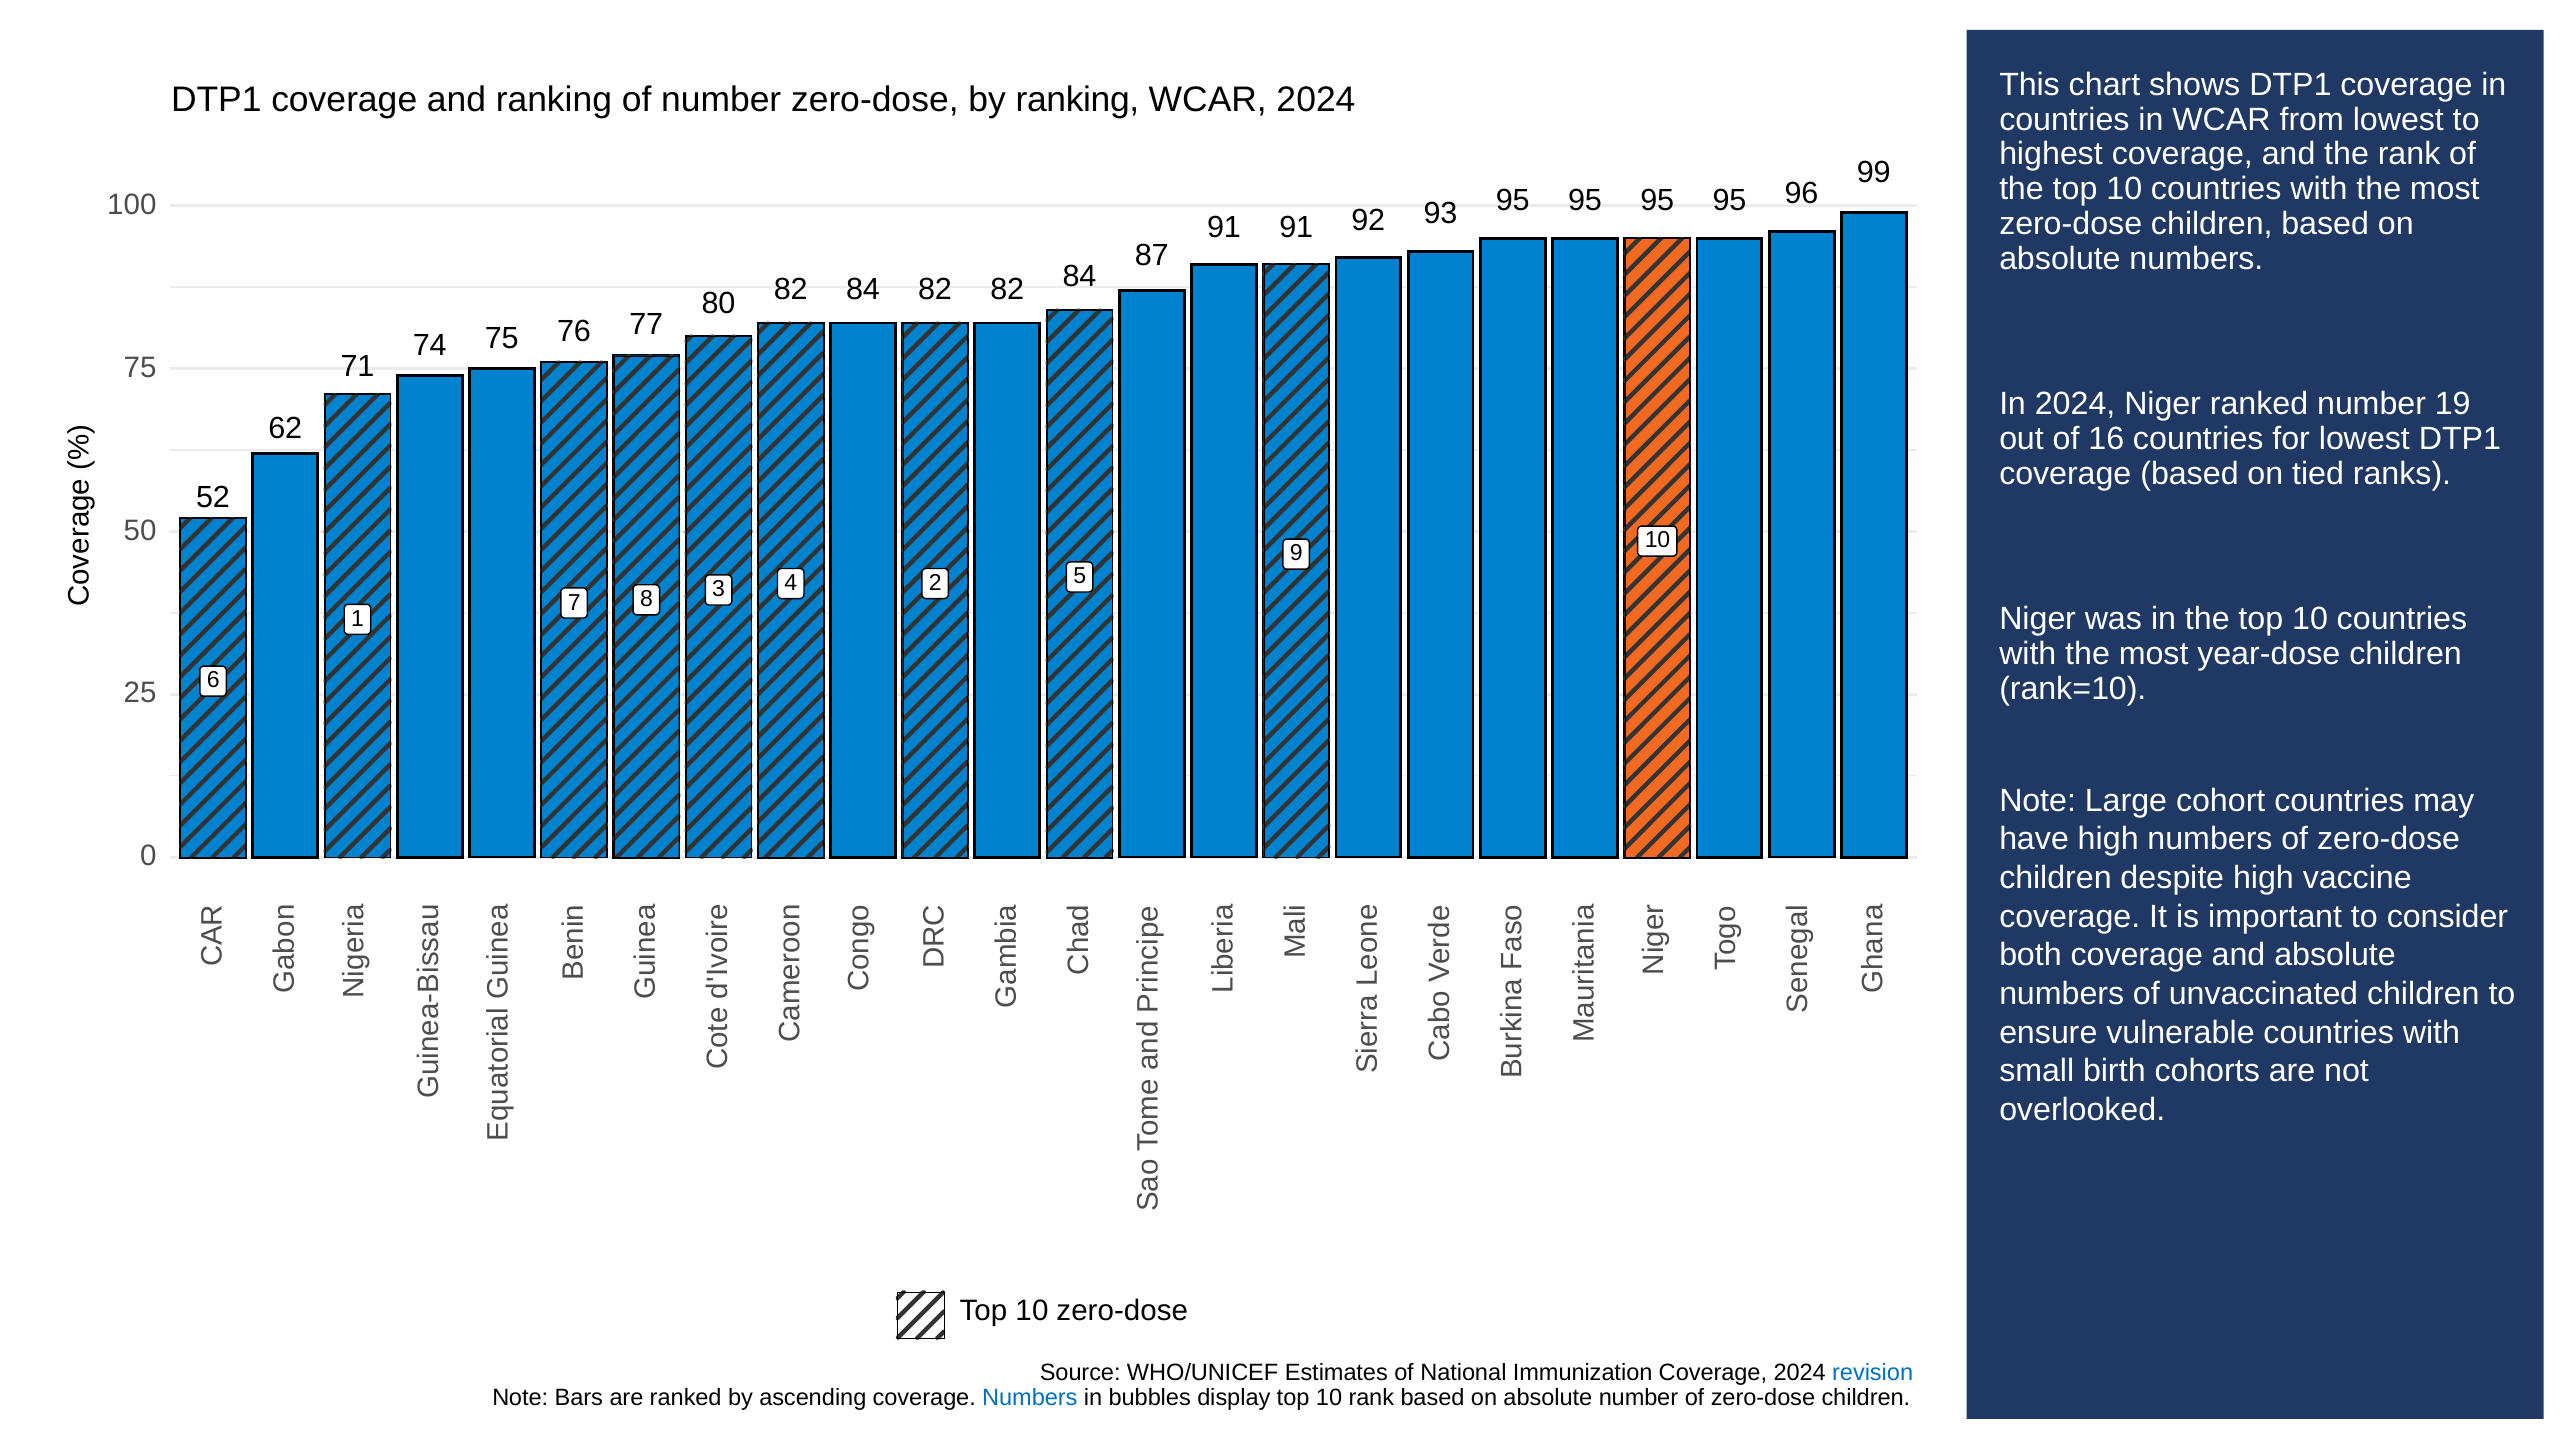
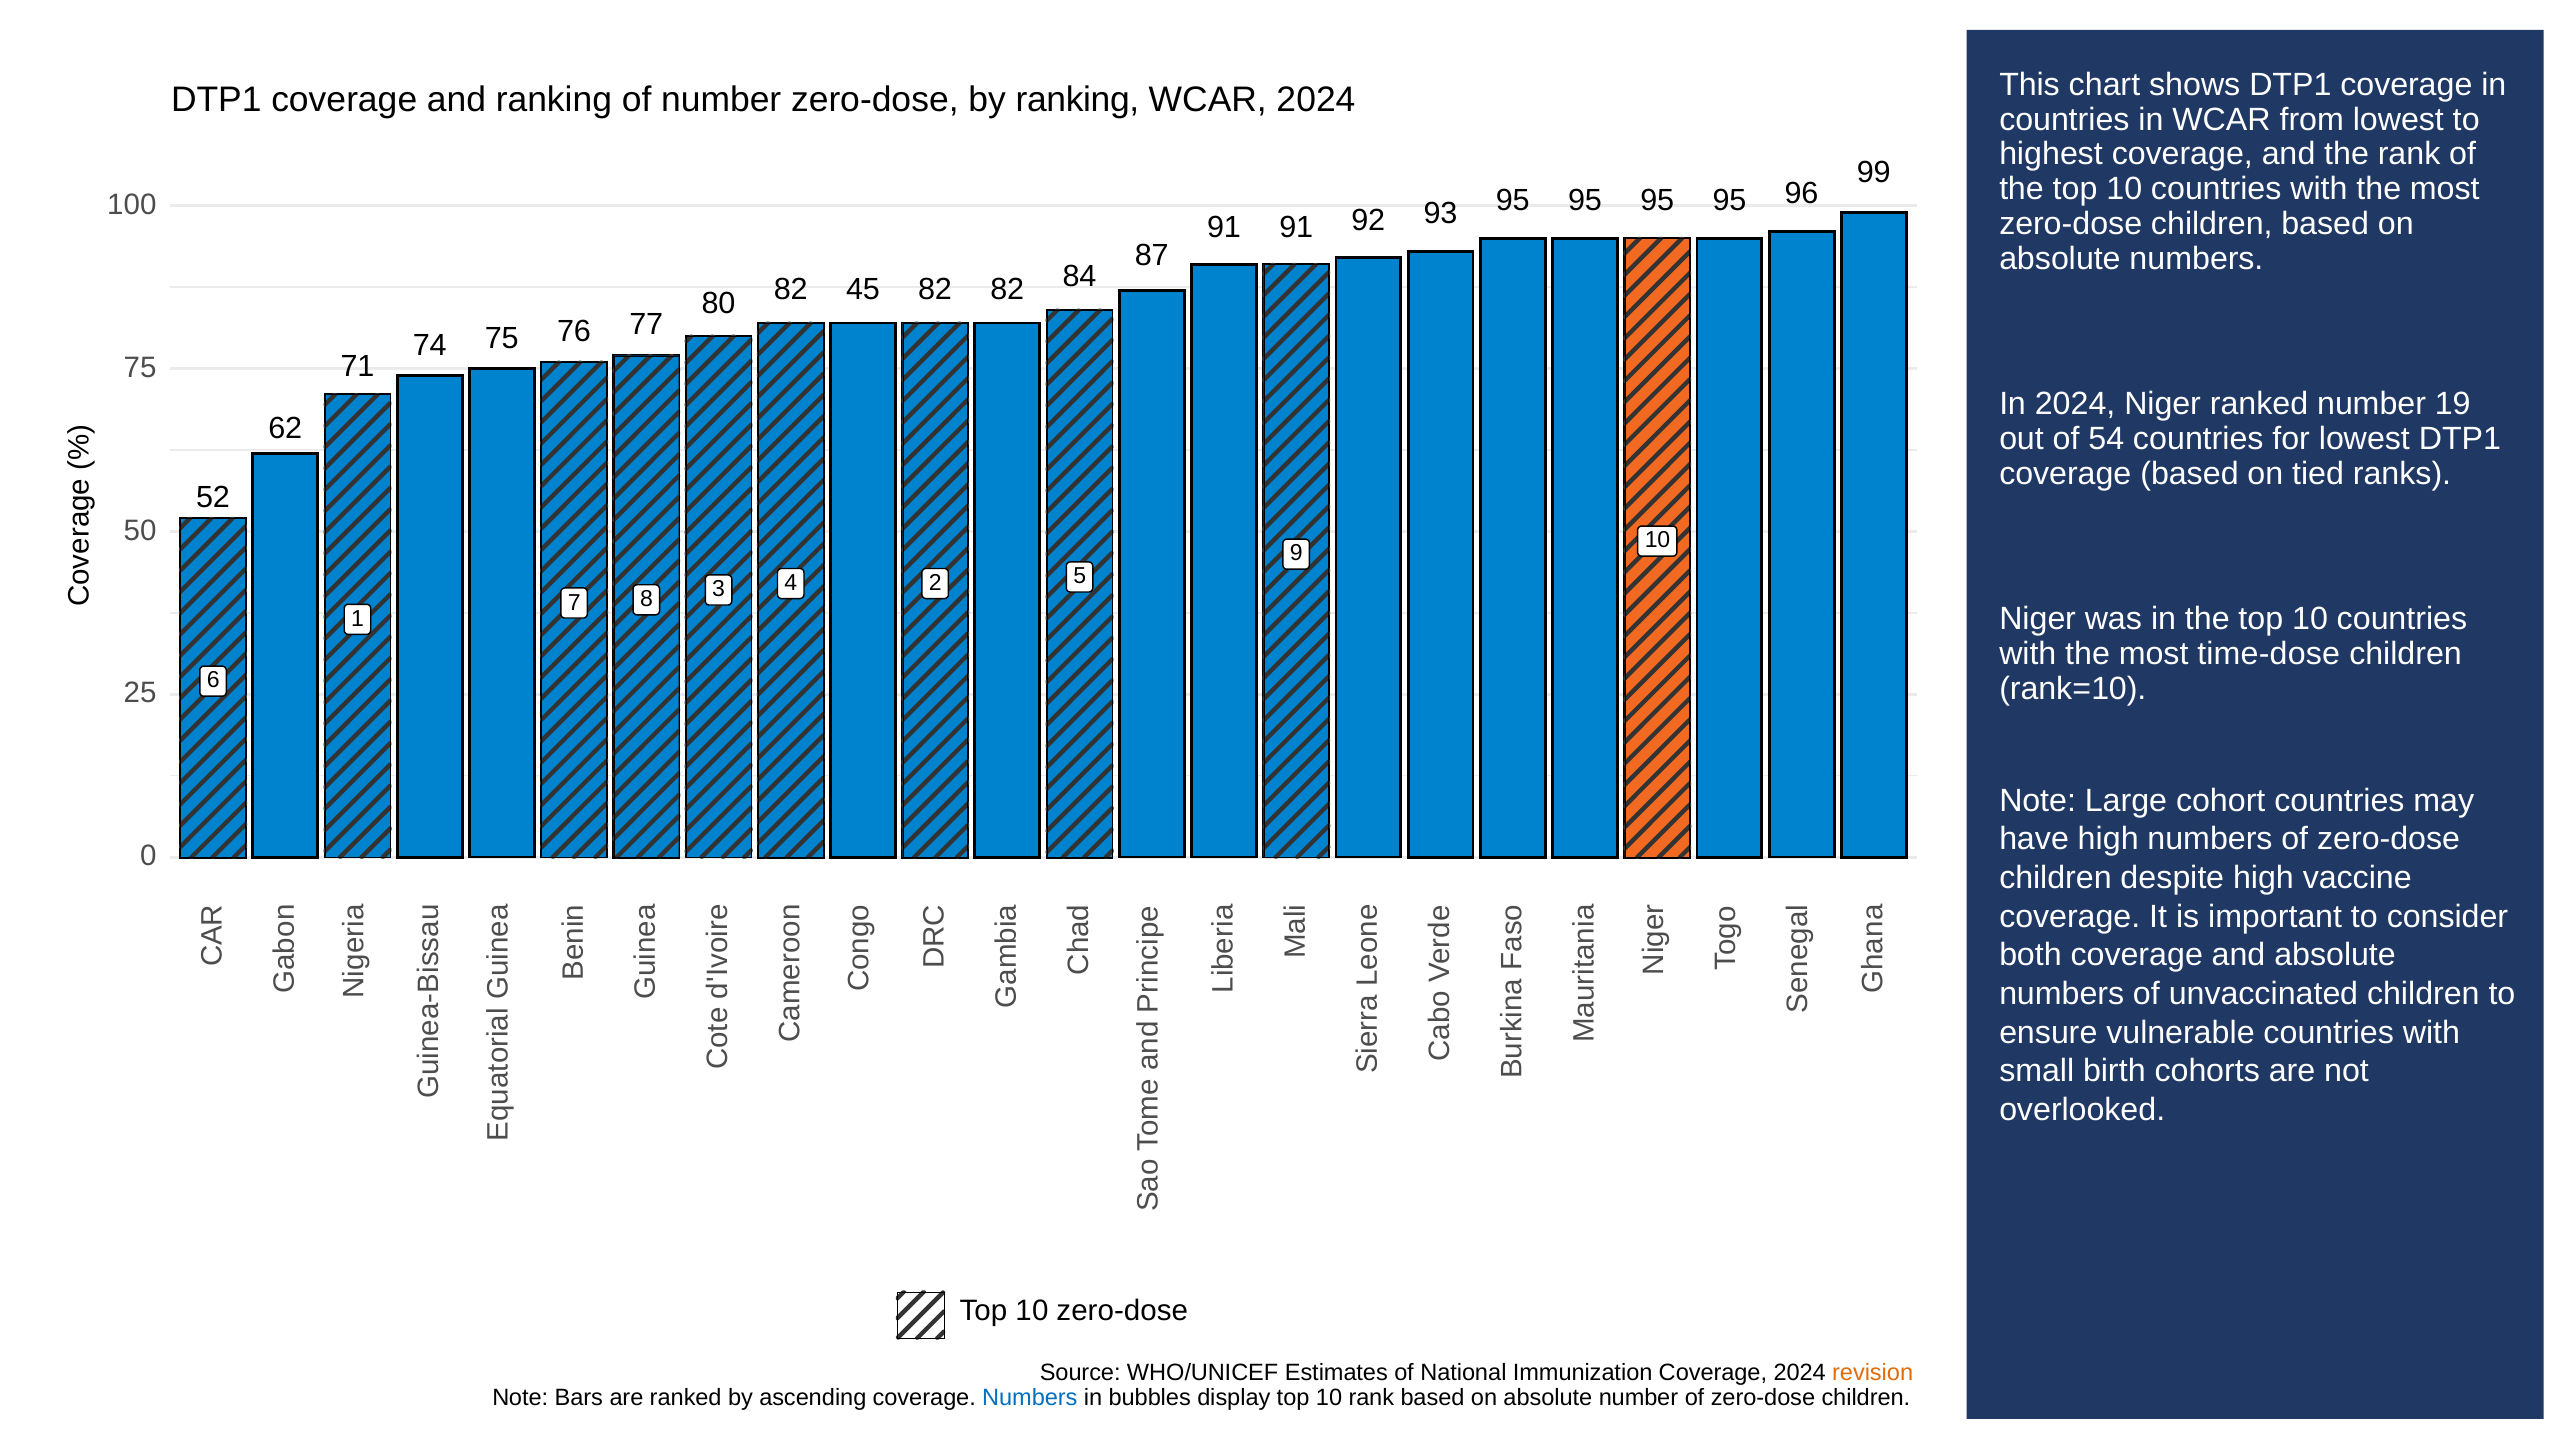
84 at (863, 290): 84 -> 45
16: 16 -> 54
year-dose: year-dose -> time-dose
revision at (1873, 1373) colour: blue -> orange
